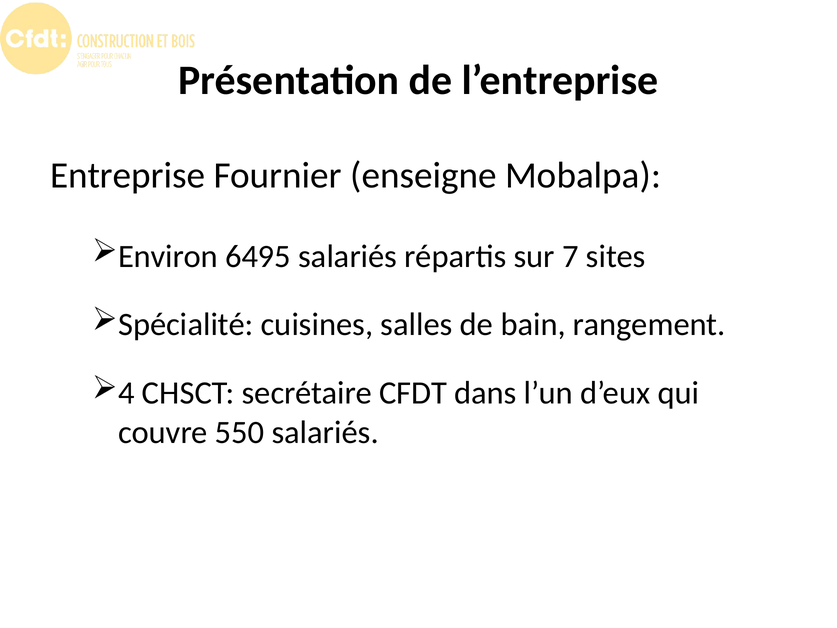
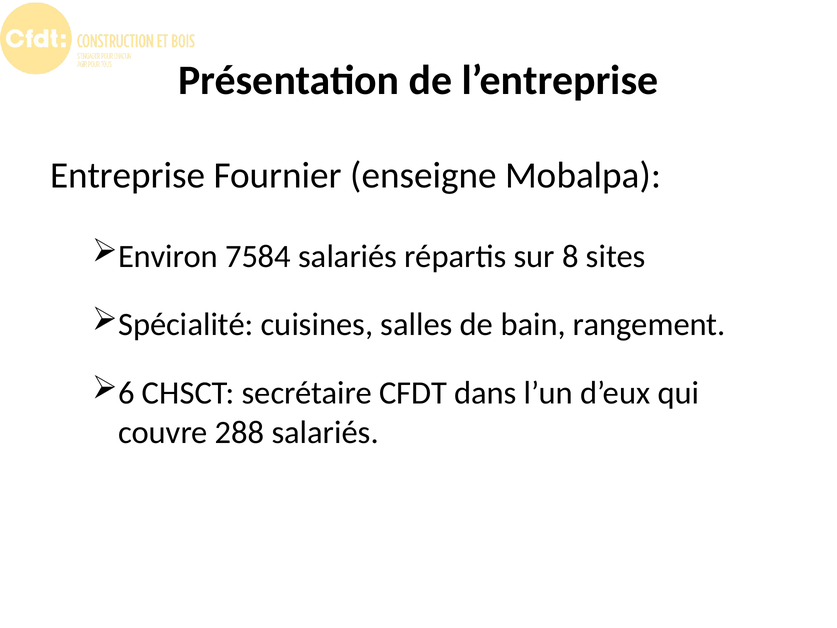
6495: 6495 -> 7584
7: 7 -> 8
4: 4 -> 6
550: 550 -> 288
